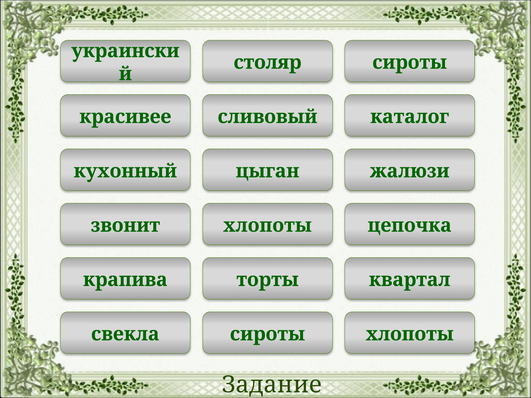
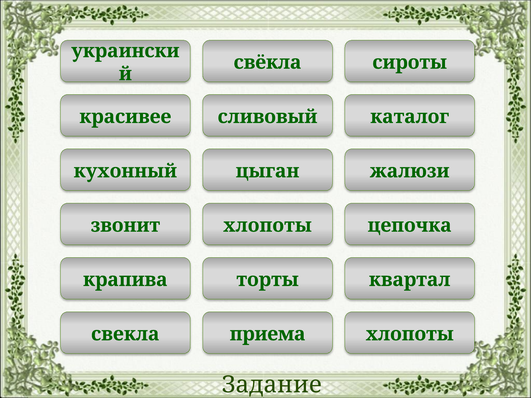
столяр: столяр -> свёкла
сироты at (267, 334): сироты -> приема
